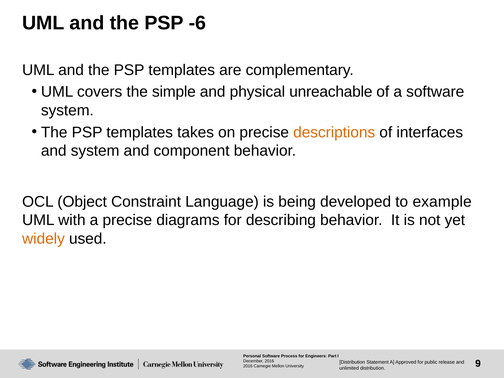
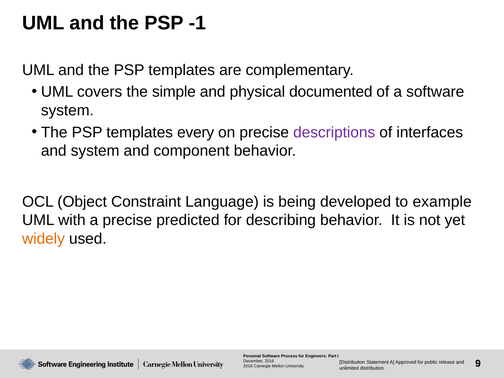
-6: -6 -> -1
unreachable: unreachable -> documented
takes: takes -> every
descriptions colour: orange -> purple
diagrams: diagrams -> predicted
